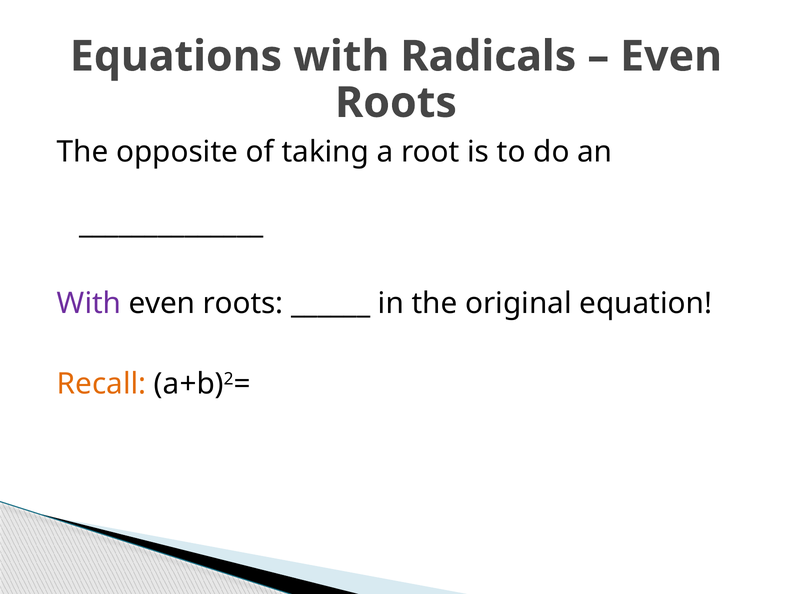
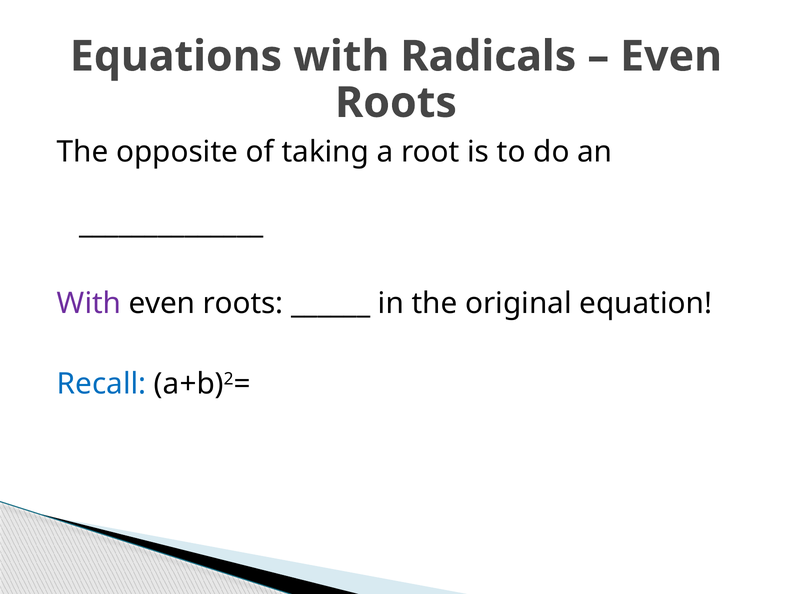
Recall colour: orange -> blue
